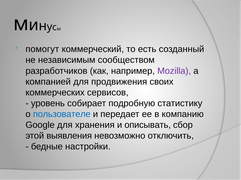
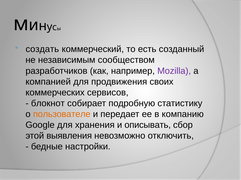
помогут: помогут -> создать
уровень: уровень -> блокнот
пользователе colour: blue -> orange
